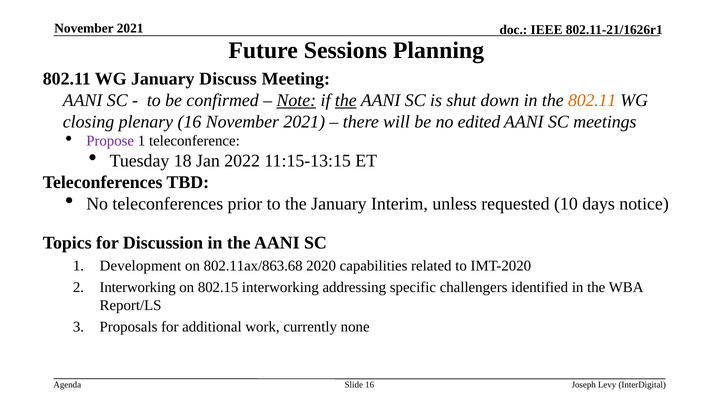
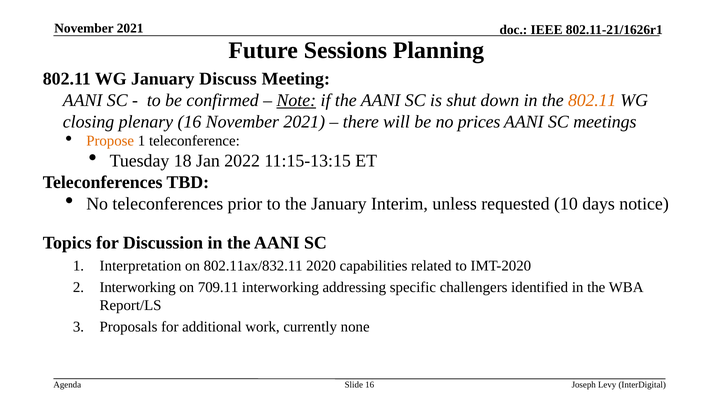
the at (346, 100) underline: present -> none
edited: edited -> prices
Propose colour: purple -> orange
Development: Development -> Interpretation
802.11ax/863.68: 802.11ax/863.68 -> 802.11ax/832.11
802.15: 802.15 -> 709.11
